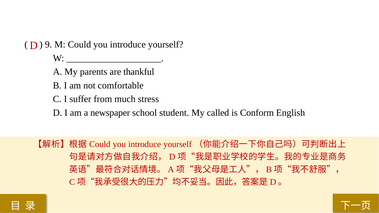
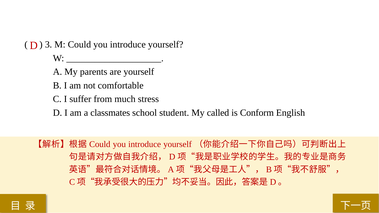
9: 9 -> 3
are thankful: thankful -> yourself
newspaper: newspaper -> classmates
